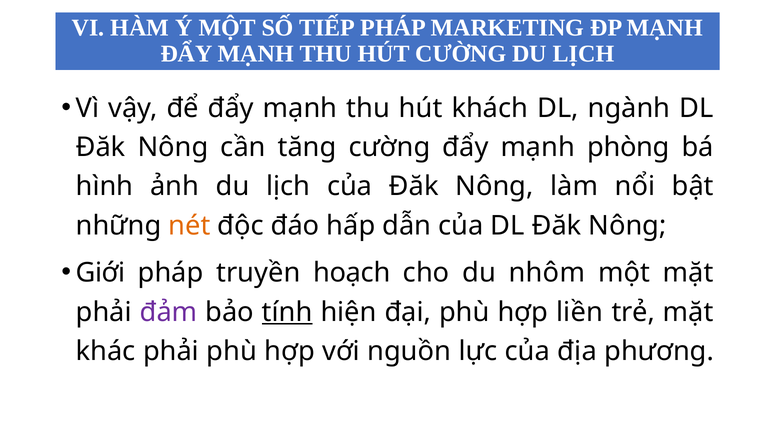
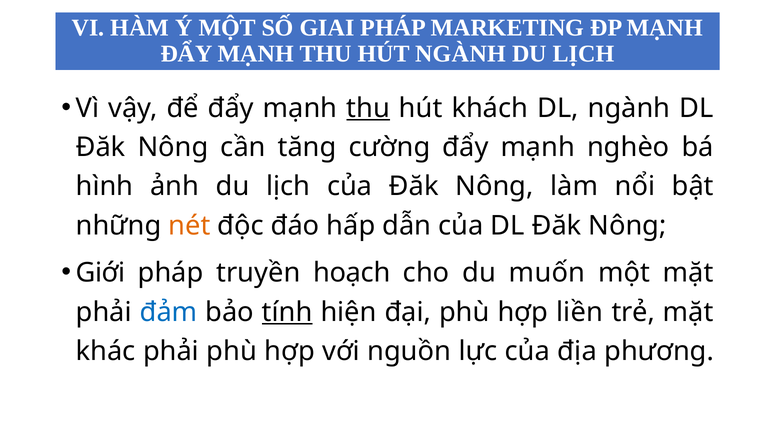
TIẾP: TIẾP -> GIAI
HÚT CƯỜNG: CƯỜNG -> NGÀNH
thu at (368, 108) underline: none -> present
phòng: phòng -> nghèo
nhôm: nhôm -> muốn
đảm colour: purple -> blue
